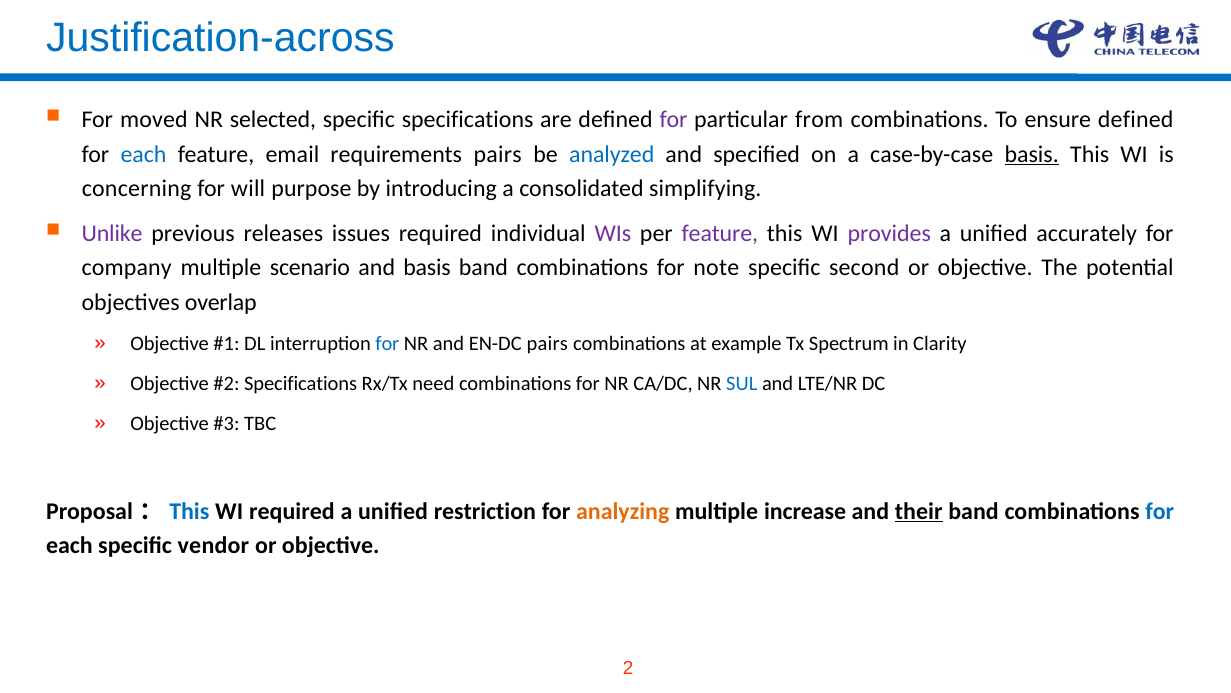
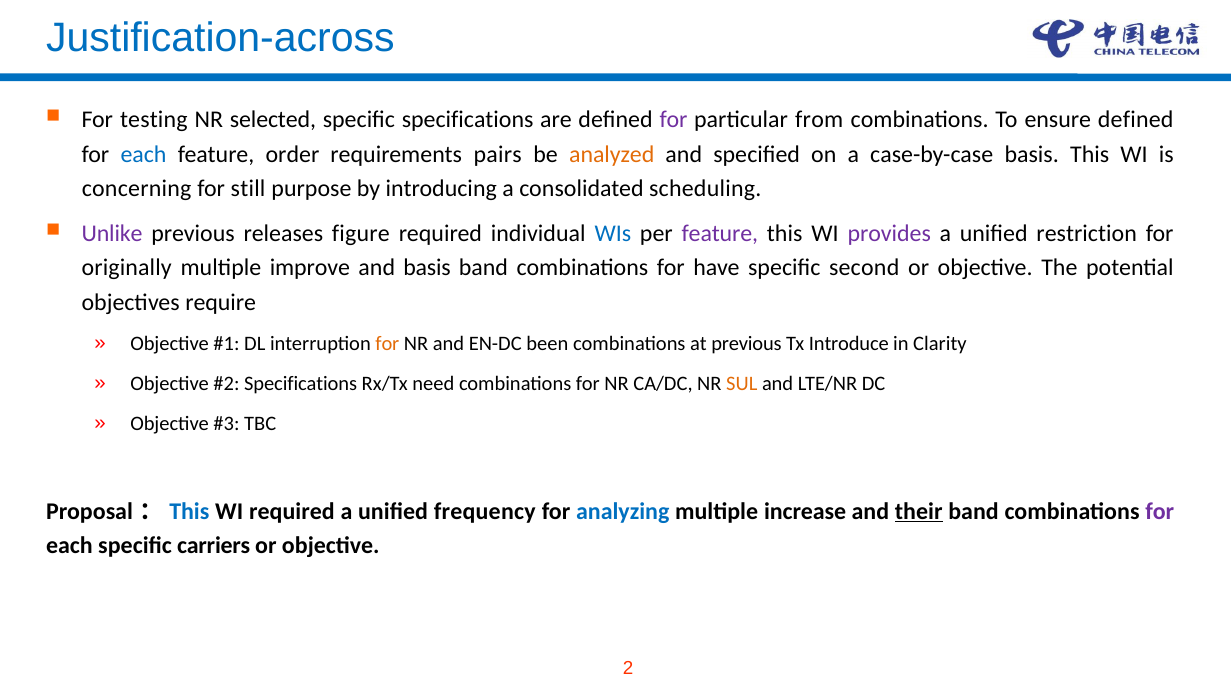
moved: moved -> testing
email: email -> order
analyzed colour: blue -> orange
basis at (1032, 154) underline: present -> none
will: will -> still
simplifying: simplifying -> scheduling
issues: issues -> figure
WIs colour: purple -> blue
accurately: accurately -> restriction
company: company -> originally
scenario: scenario -> improve
note: note -> have
overlap: overlap -> require
for at (387, 344) colour: blue -> orange
EN-DC pairs: pairs -> been
at example: example -> previous
Spectrum: Spectrum -> Introduce
SUL colour: blue -> orange
restriction: restriction -> frequency
analyzing colour: orange -> blue
for at (1160, 511) colour: blue -> purple
vendor: vendor -> carriers
